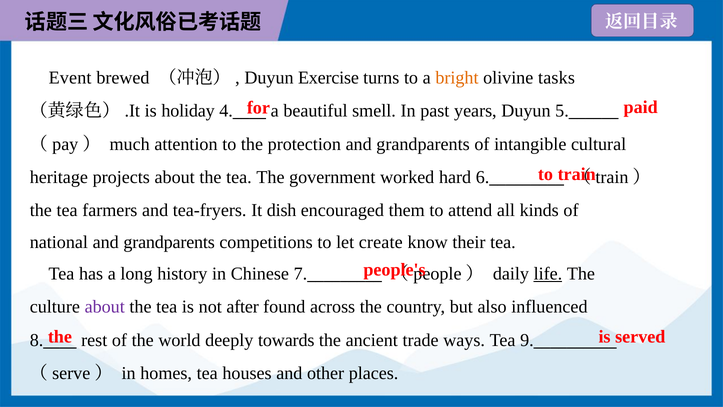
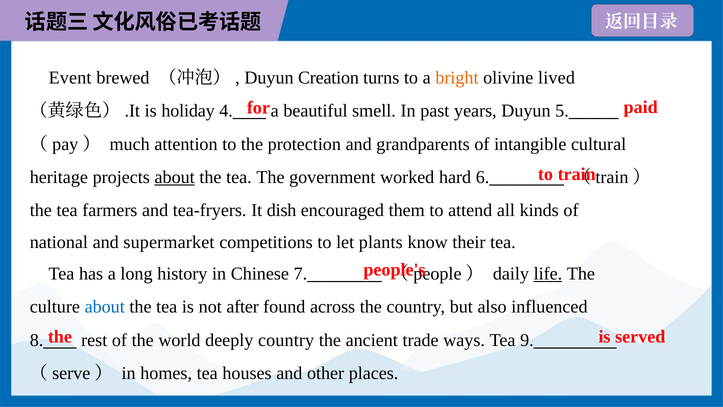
Exercise: Exercise -> Creation
tasks: tasks -> lived
about at (175, 177) underline: none -> present
national and grandparents: grandparents -> supermarket
create: create -> plants
about at (105, 307) colour: purple -> blue
deeply towards: towards -> country
